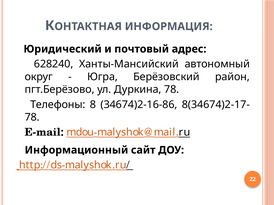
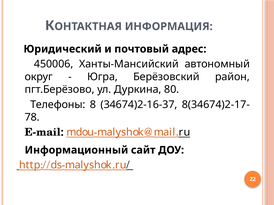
628240: 628240 -> 450006
Дуркина 78: 78 -> 80
34674)2-16-86: 34674)2-16-86 -> 34674)2-16-37
